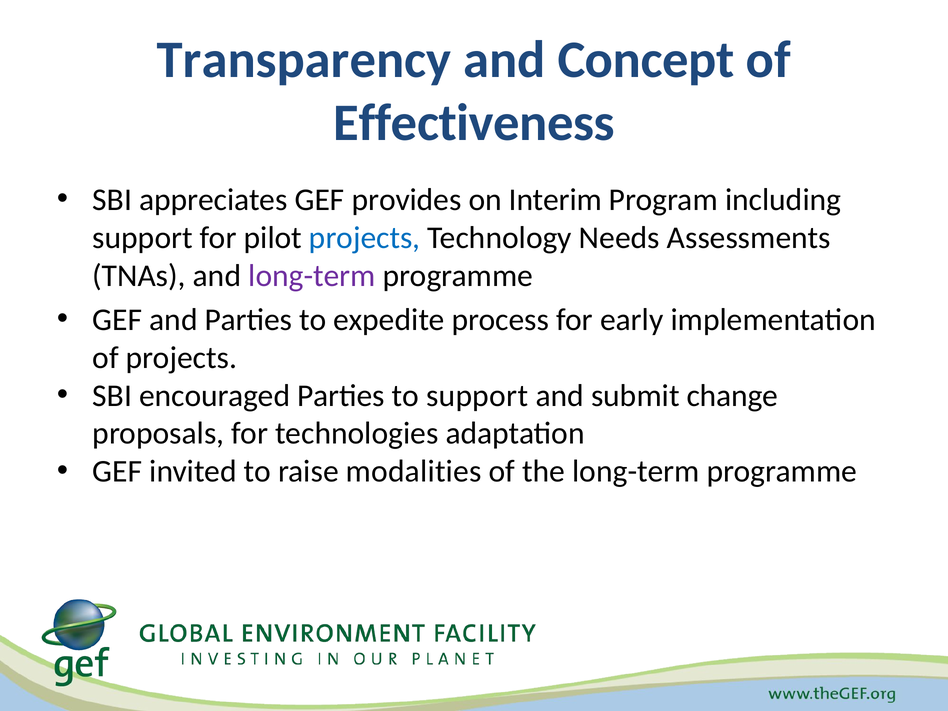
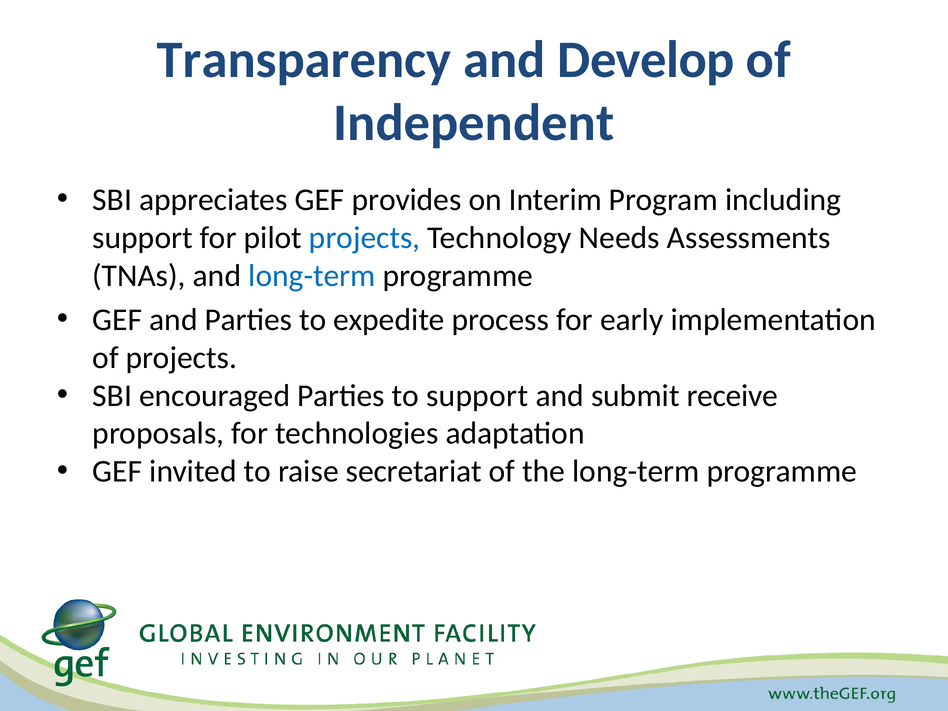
Concept: Concept -> Develop
Effectiveness: Effectiveness -> Independent
long-term at (312, 276) colour: purple -> blue
change: change -> receive
modalities: modalities -> secretariat
